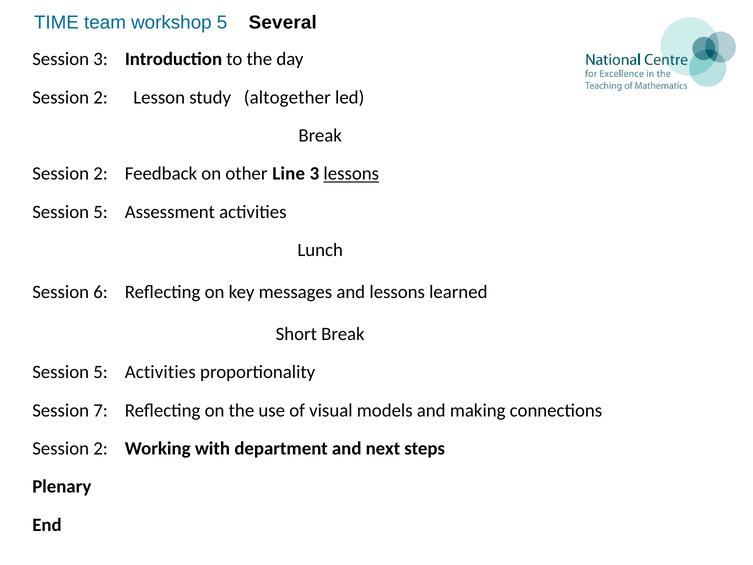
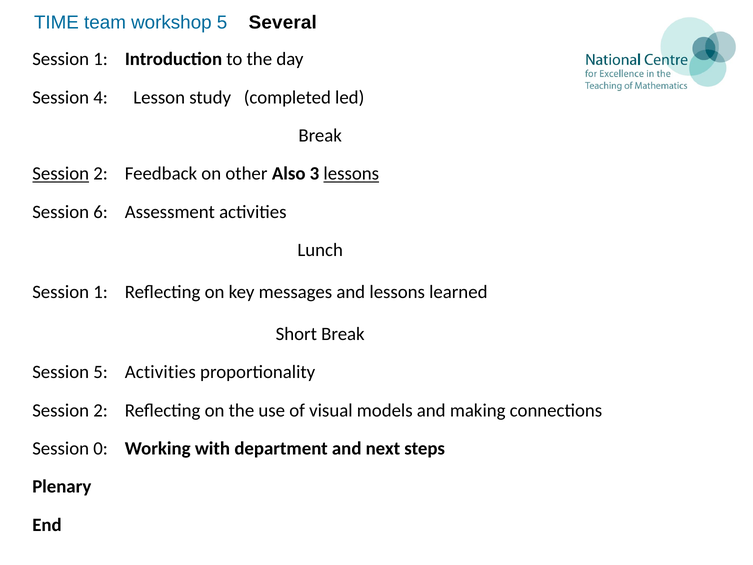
3 at (101, 59): 3 -> 1
2 at (101, 97): 2 -> 4
altogether: altogether -> completed
Session at (61, 174) underline: none -> present
Line: Line -> Also
5 at (101, 212): 5 -> 6
6 at (101, 292): 6 -> 1
7 at (101, 410): 7 -> 2
2 at (101, 448): 2 -> 0
